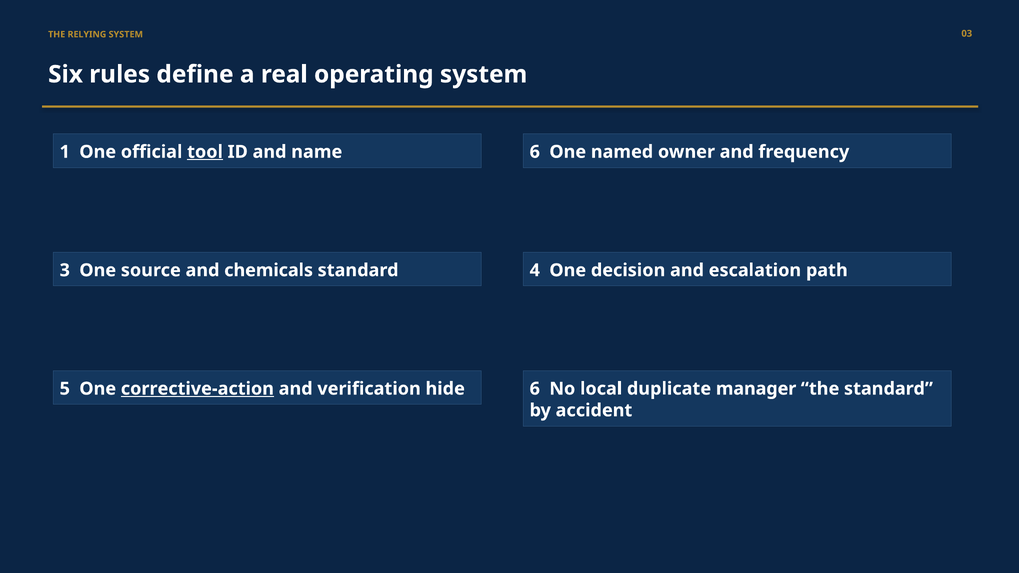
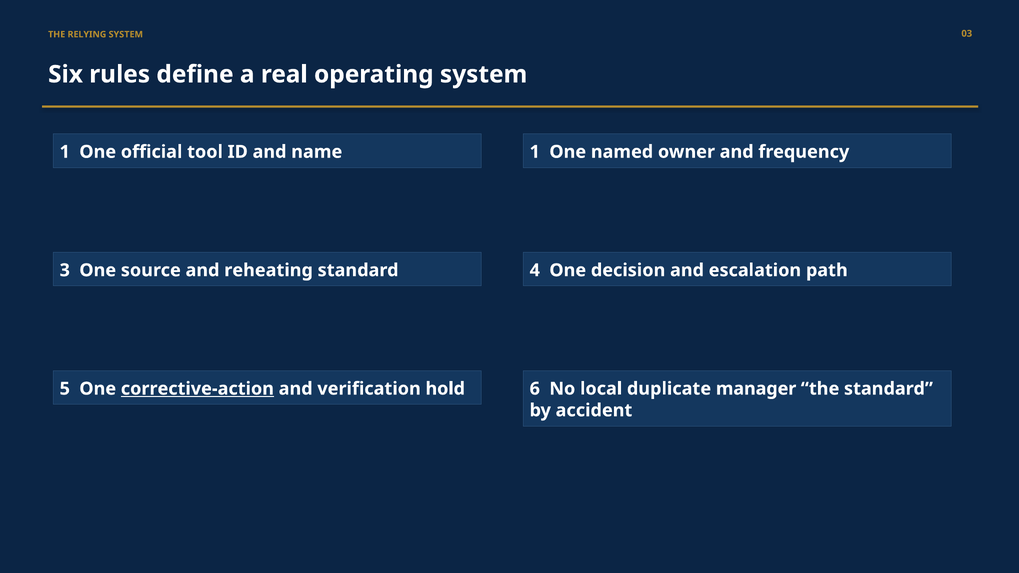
tool underline: present -> none
name 6: 6 -> 1
chemicals: chemicals -> reheating
hide: hide -> hold
